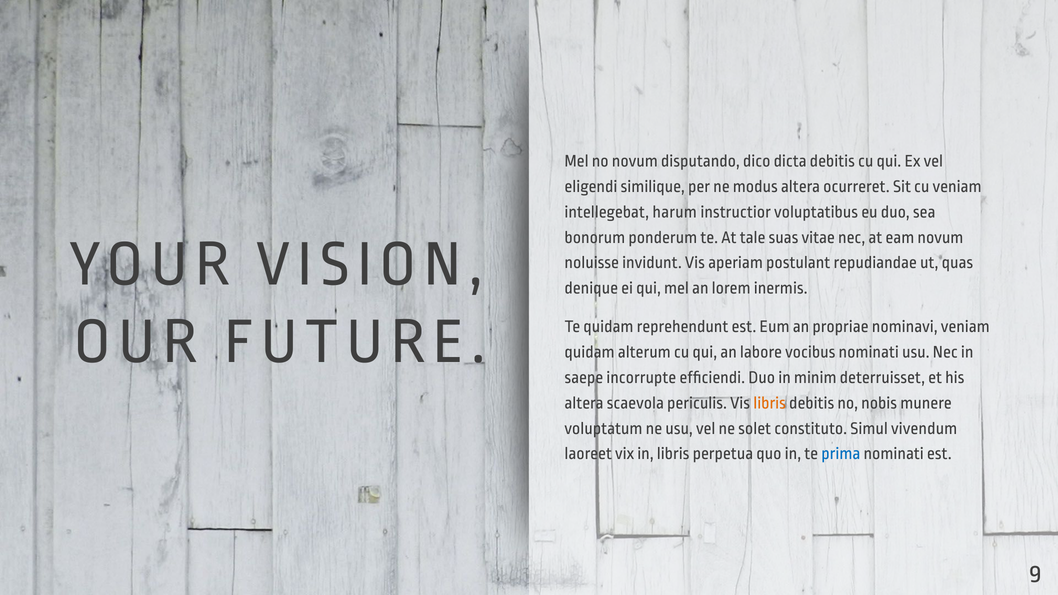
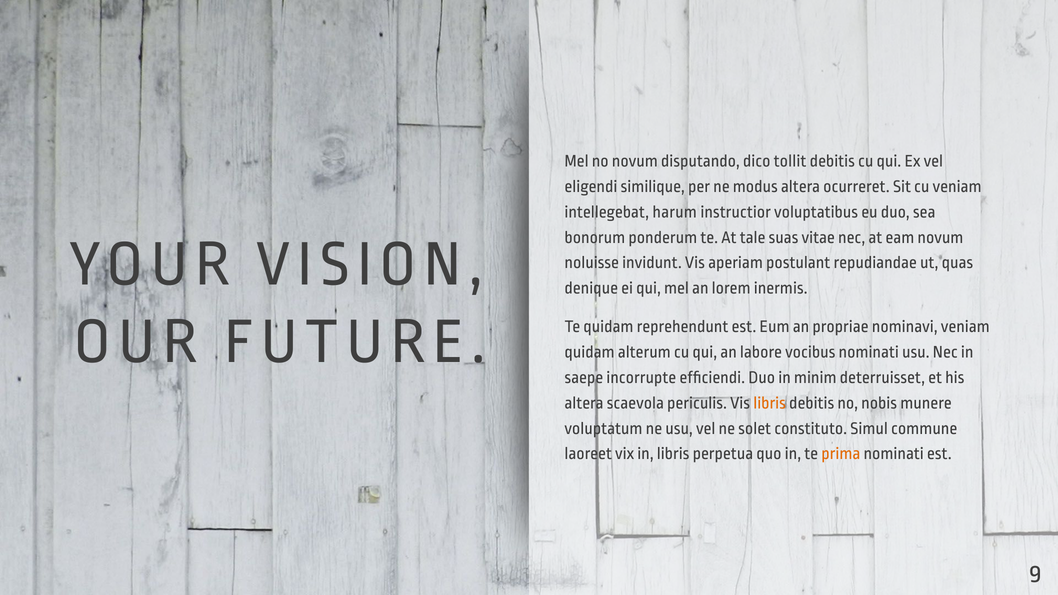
dicta: dicta -> tollit
vivendum: vivendum -> commune
prima colour: blue -> orange
